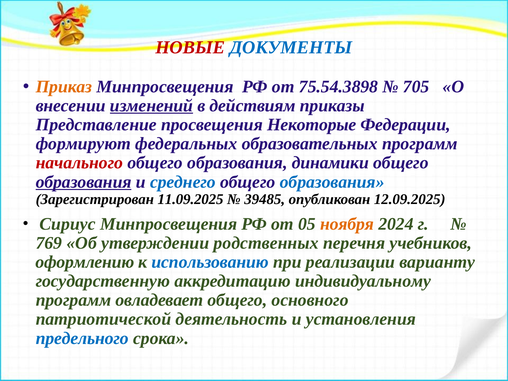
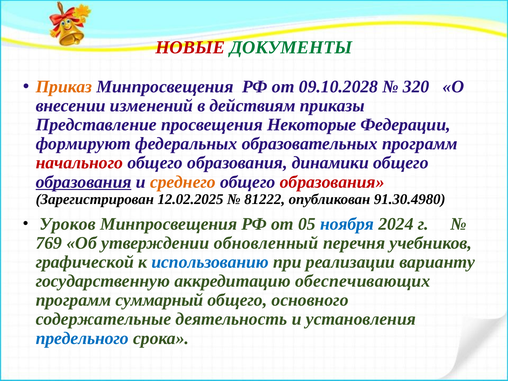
ДОКУМЕНТЫ colour: blue -> green
75.54.3898: 75.54.3898 -> 09.10.2028
705: 705 -> 320
изменений underline: present -> none
среднего colour: blue -> orange
образования at (332, 182) colour: blue -> red
11.09.2025: 11.09.2025 -> 12.02.2025
39485: 39485 -> 81222
12.09.2025: 12.09.2025 -> 91.30.4980
Сириус: Сириус -> Уроков
ноября colour: orange -> blue
родственных: родственных -> обновленный
оформлению: оформлению -> графической
индивидуальному: индивидуальному -> обеспечивающих
овладевает: овладевает -> суммарный
патриотической: патриотической -> содержательные
